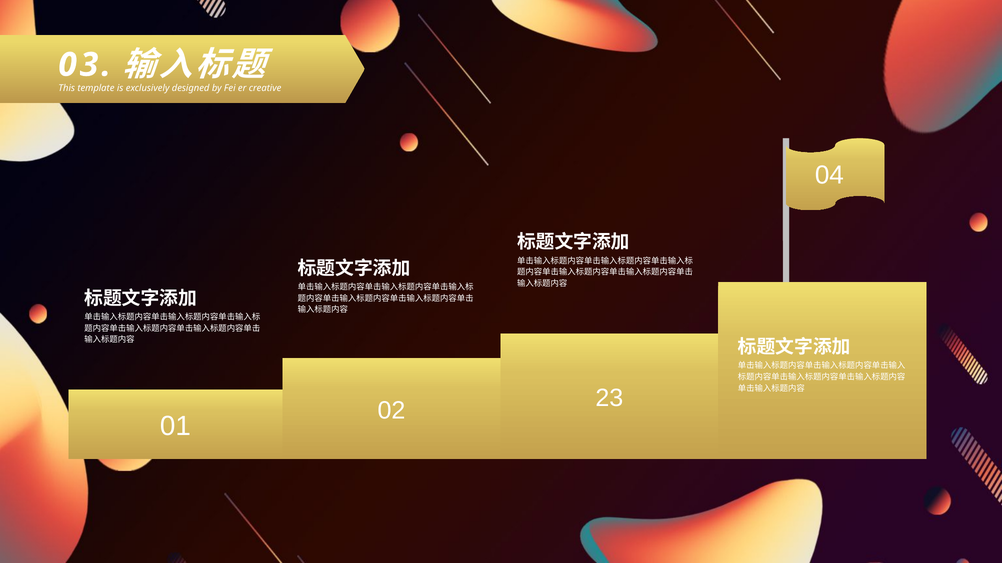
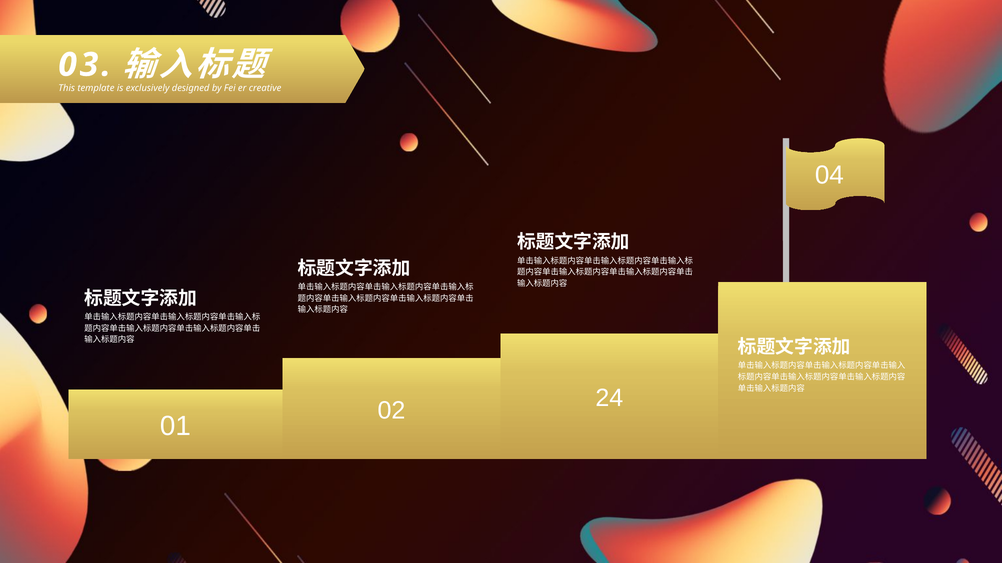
23: 23 -> 24
